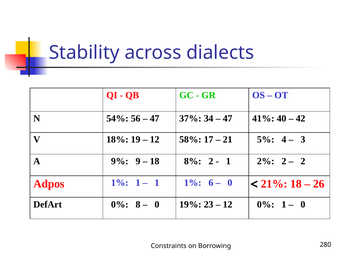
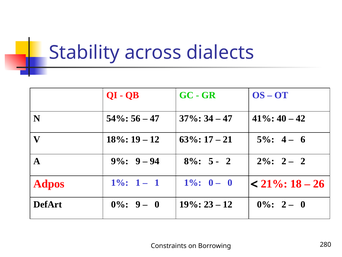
58%: 58% -> 63%
3: 3 -> 6
18 at (155, 161): 18 -> 94
8% 2: 2 -> 5
1 at (228, 161): 1 -> 2
1% 6: 6 -> 0
0% 8: 8 -> 9
0% 1: 1 -> 2
